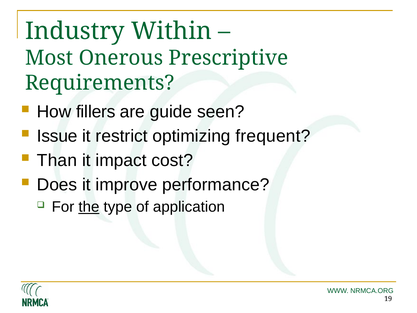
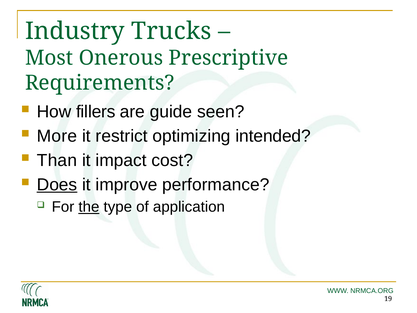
Within: Within -> Trucks
Issue: Issue -> More
frequent: frequent -> intended
Does underline: none -> present
